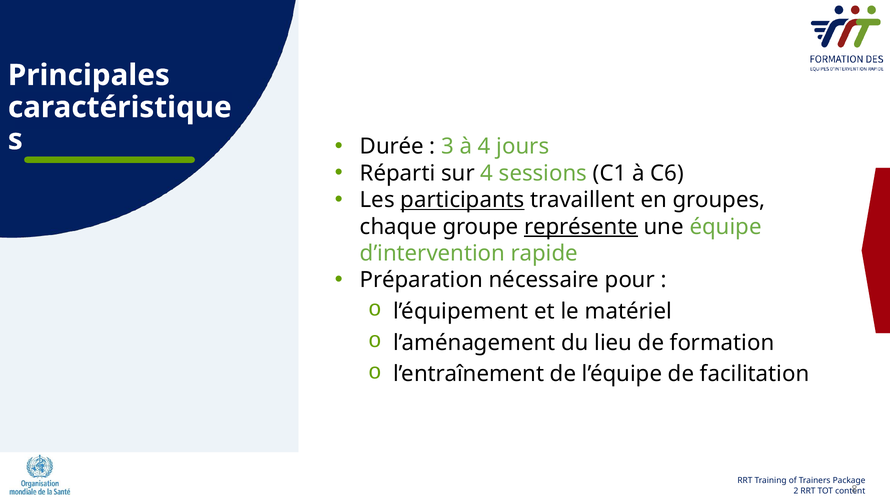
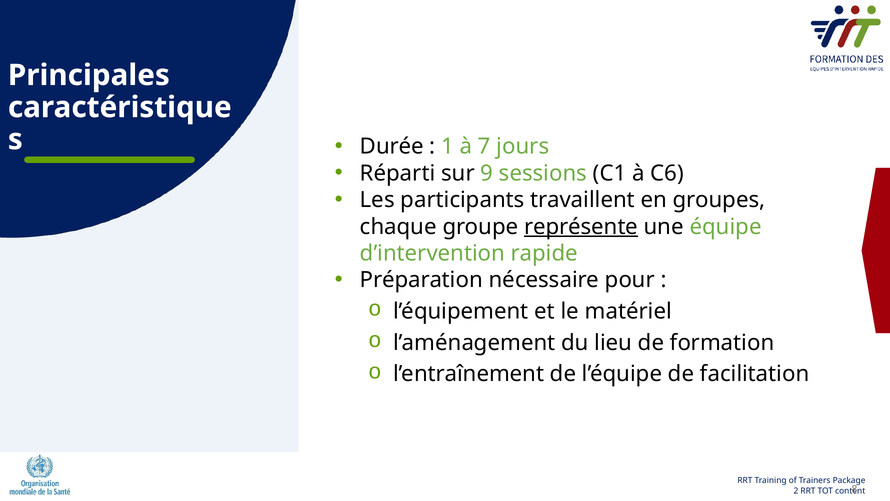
3: 3 -> 1
à 4: 4 -> 7
sur 4: 4 -> 9
participants underline: present -> none
